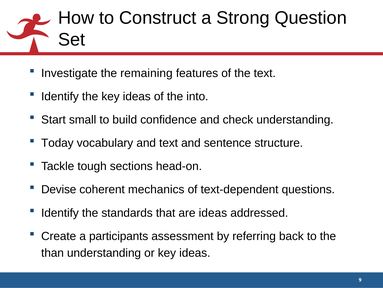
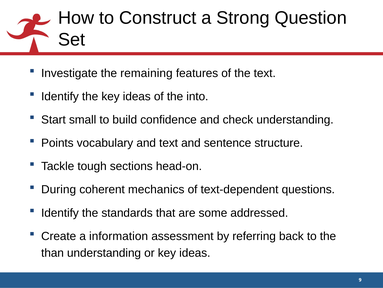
Today: Today -> Points
Devise: Devise -> During
are ideas: ideas -> some
participants: participants -> information
